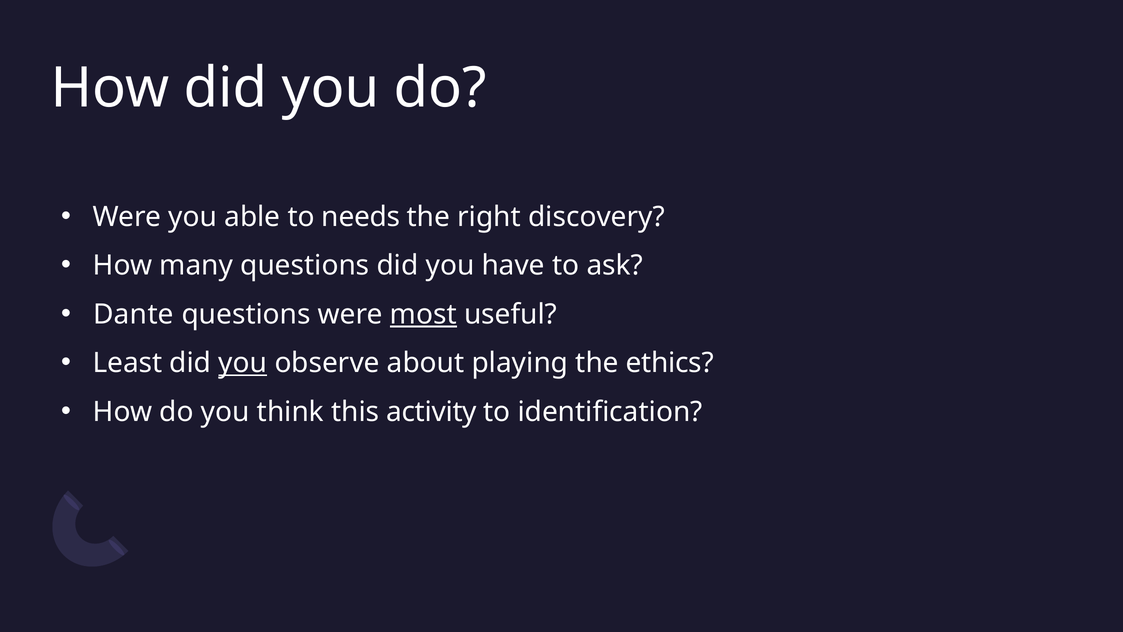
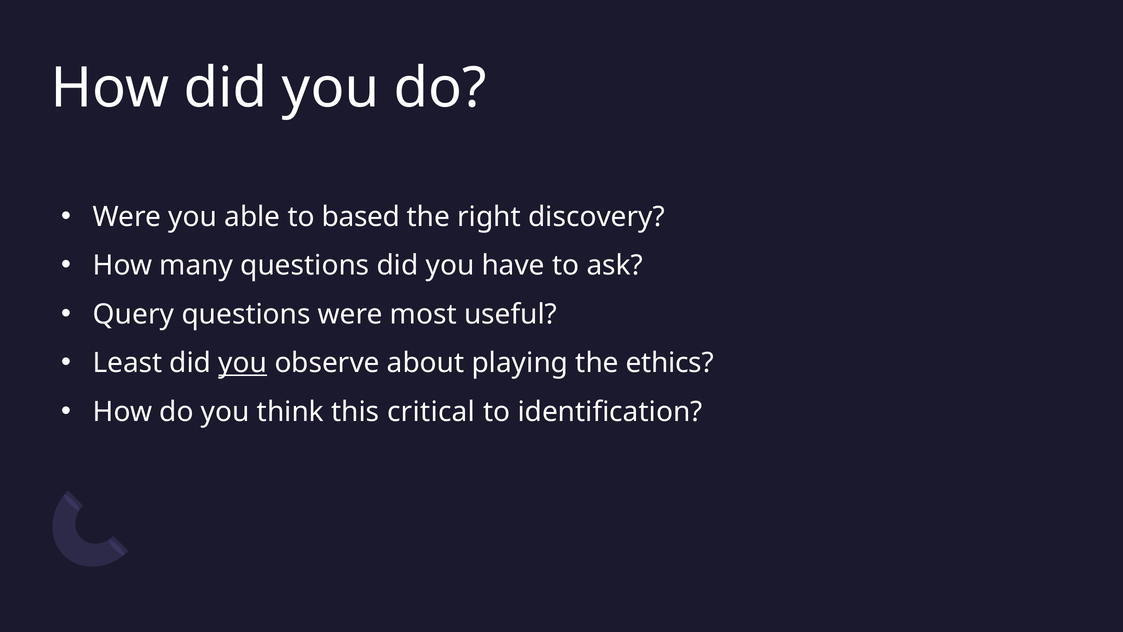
needs: needs -> based
Dante: Dante -> Query
most underline: present -> none
activity: activity -> critical
